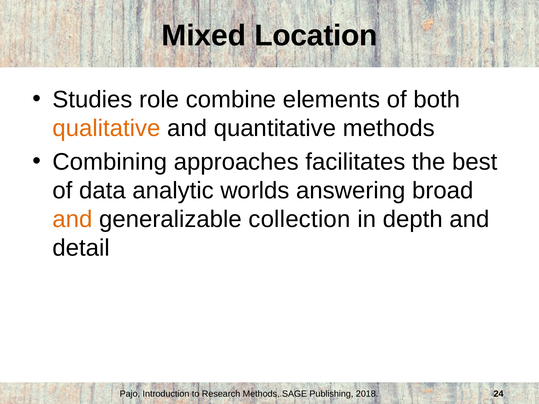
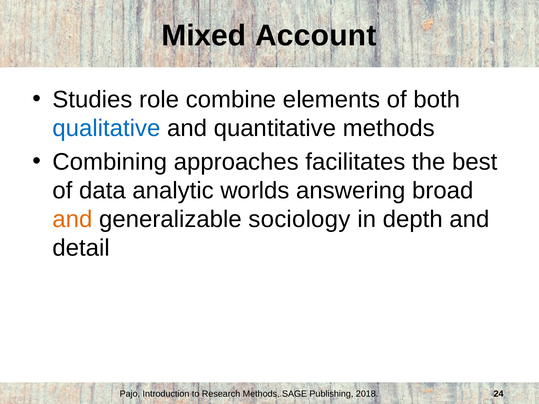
Location: Location -> Account
qualitative colour: orange -> blue
collection: collection -> sociology
